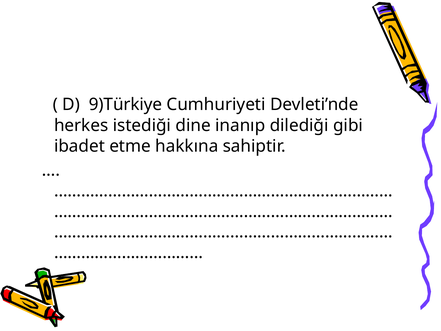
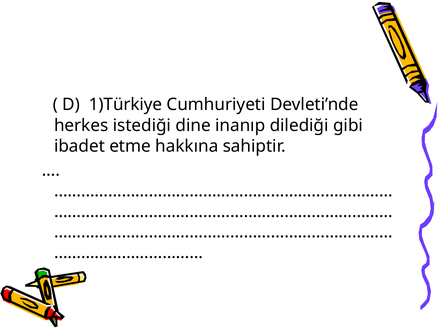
9)Türkiye: 9)Türkiye -> 1)Türkiye
